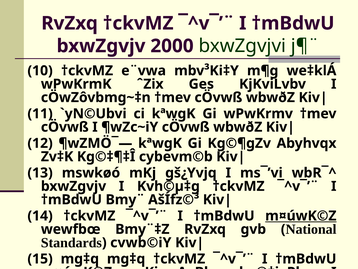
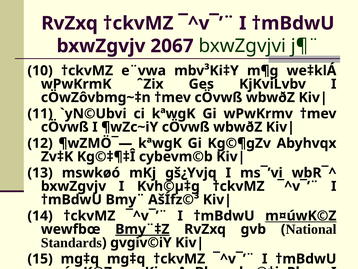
2000: 2000 -> 2067
Bmy¨‡Z underline: none -> present
cvwb©iY: cvwb©iY -> gvgiv©iY
